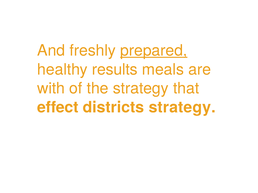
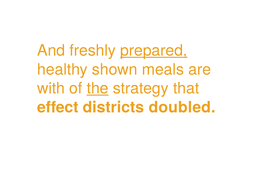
results: results -> shown
the underline: none -> present
districts strategy: strategy -> doubled
